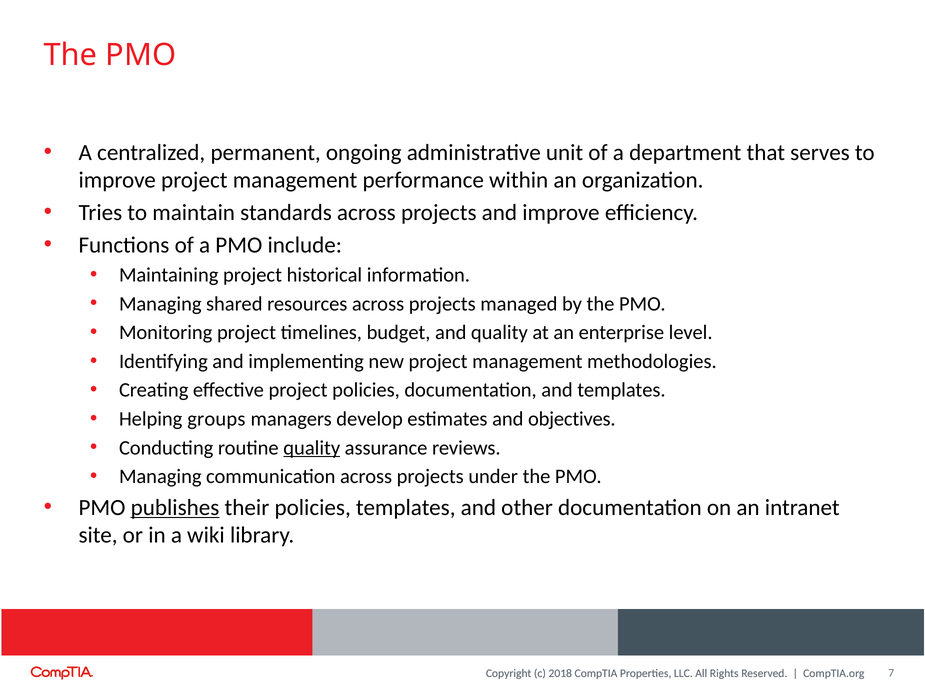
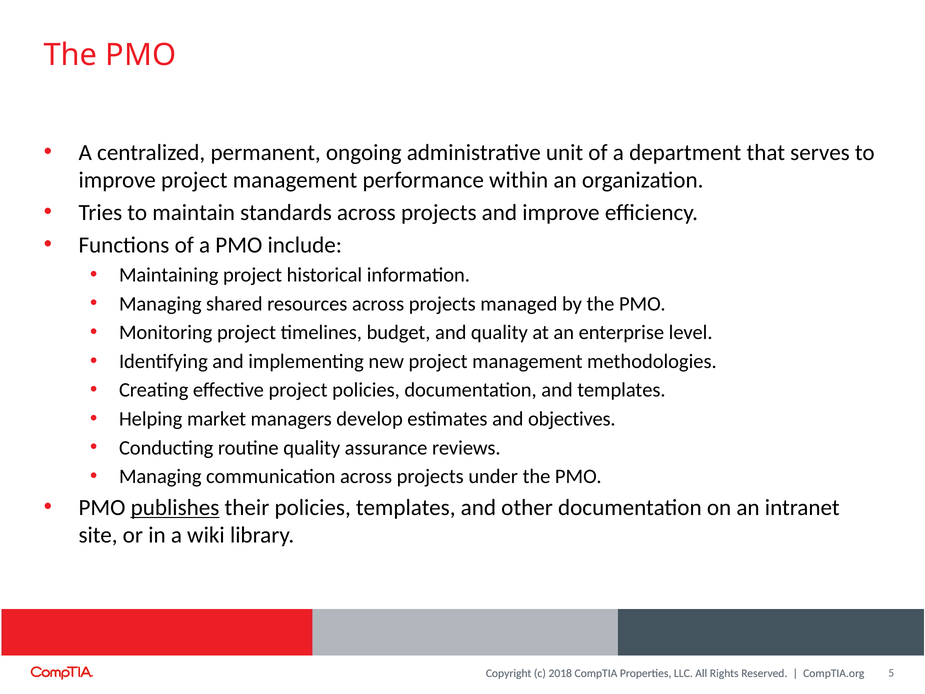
groups: groups -> market
quality at (312, 448) underline: present -> none
7: 7 -> 5
